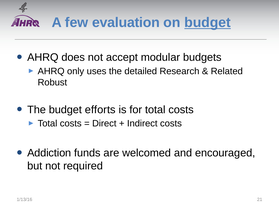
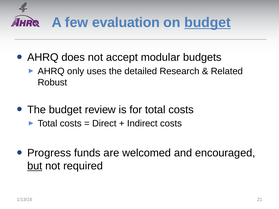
efforts: efforts -> review
Addiction: Addiction -> Progress
but underline: none -> present
